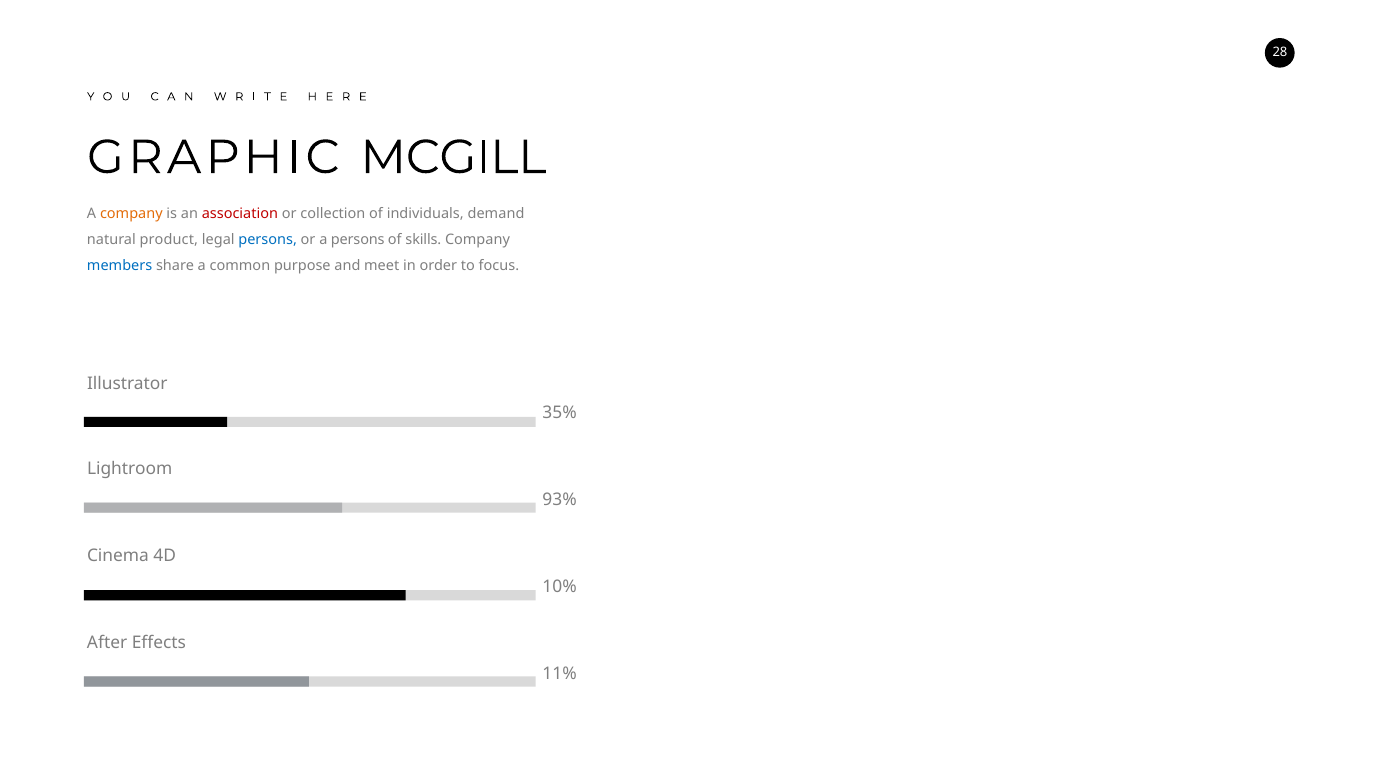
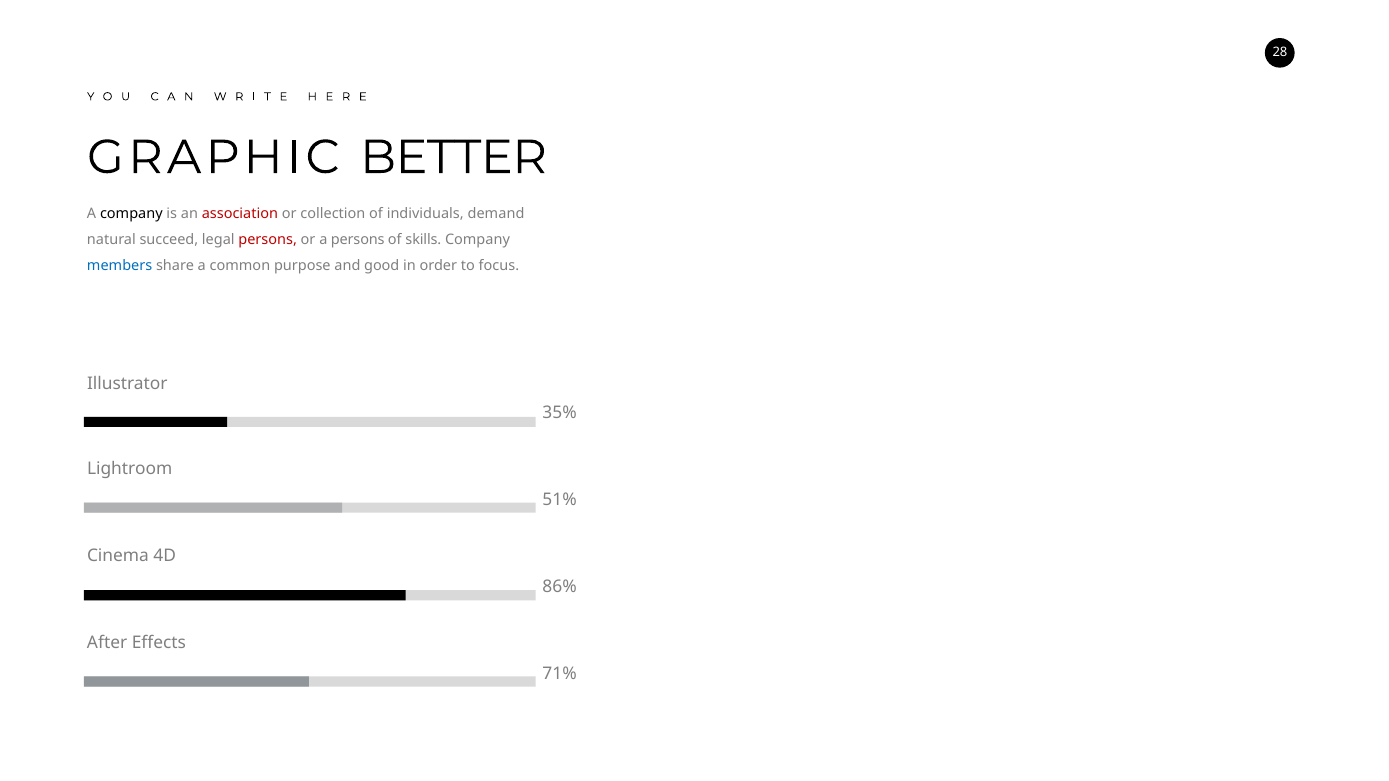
MCGILL: MCGILL -> BETTER
company at (131, 214) colour: orange -> black
product: product -> succeed
persons at (268, 240) colour: blue -> red
meet: meet -> good
93%: 93% -> 51%
10%: 10% -> 86%
11%: 11% -> 71%
